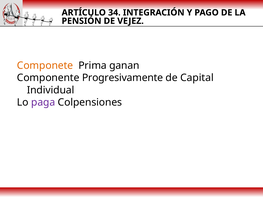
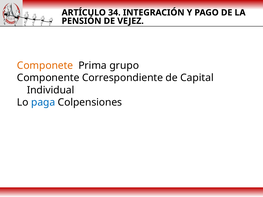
ganan: ganan -> grupo
Progresivamente: Progresivamente -> Correspondiente
paga colour: purple -> blue
